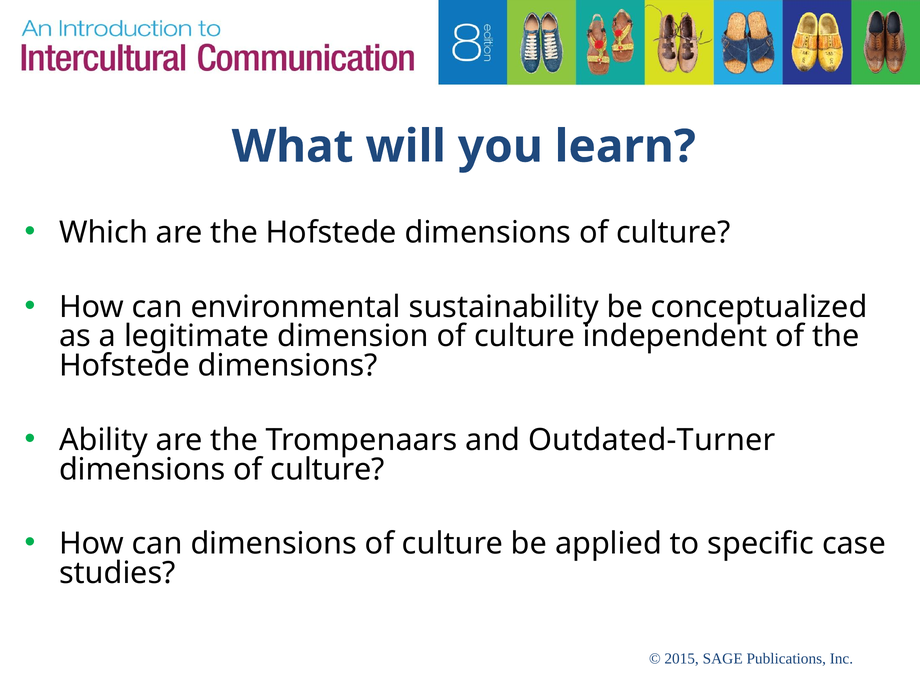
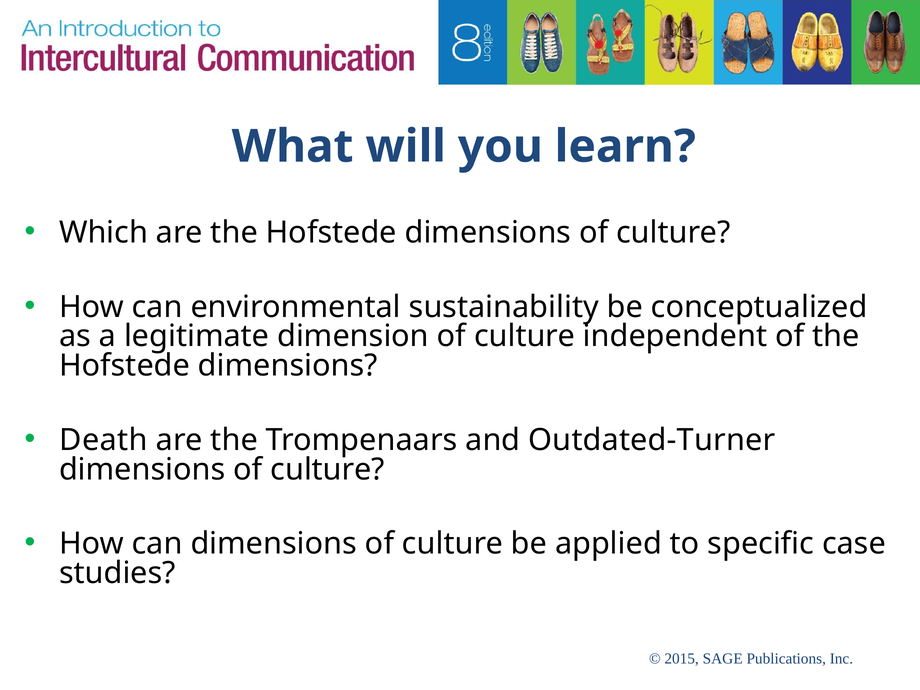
Ability: Ability -> Death
